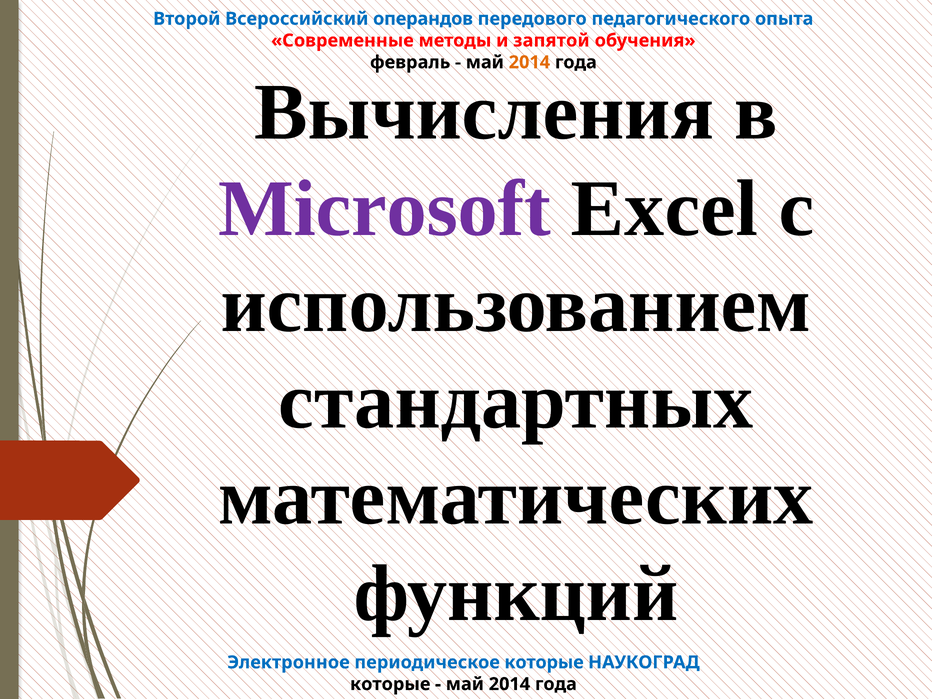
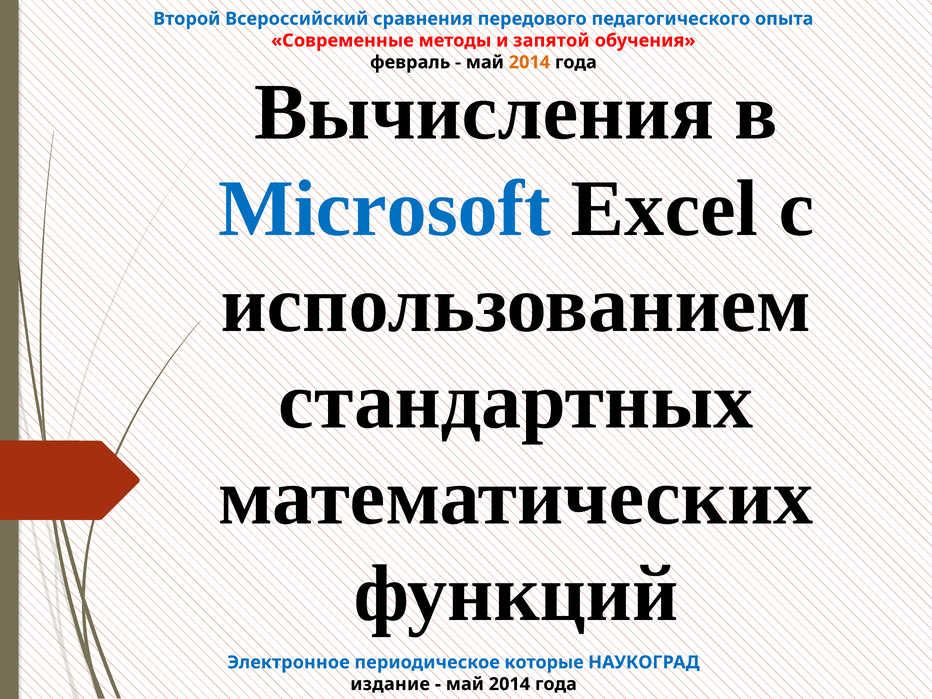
операндов: операндов -> сравнения
Microsoft colour: purple -> blue
которые at (390, 684): которые -> издание
